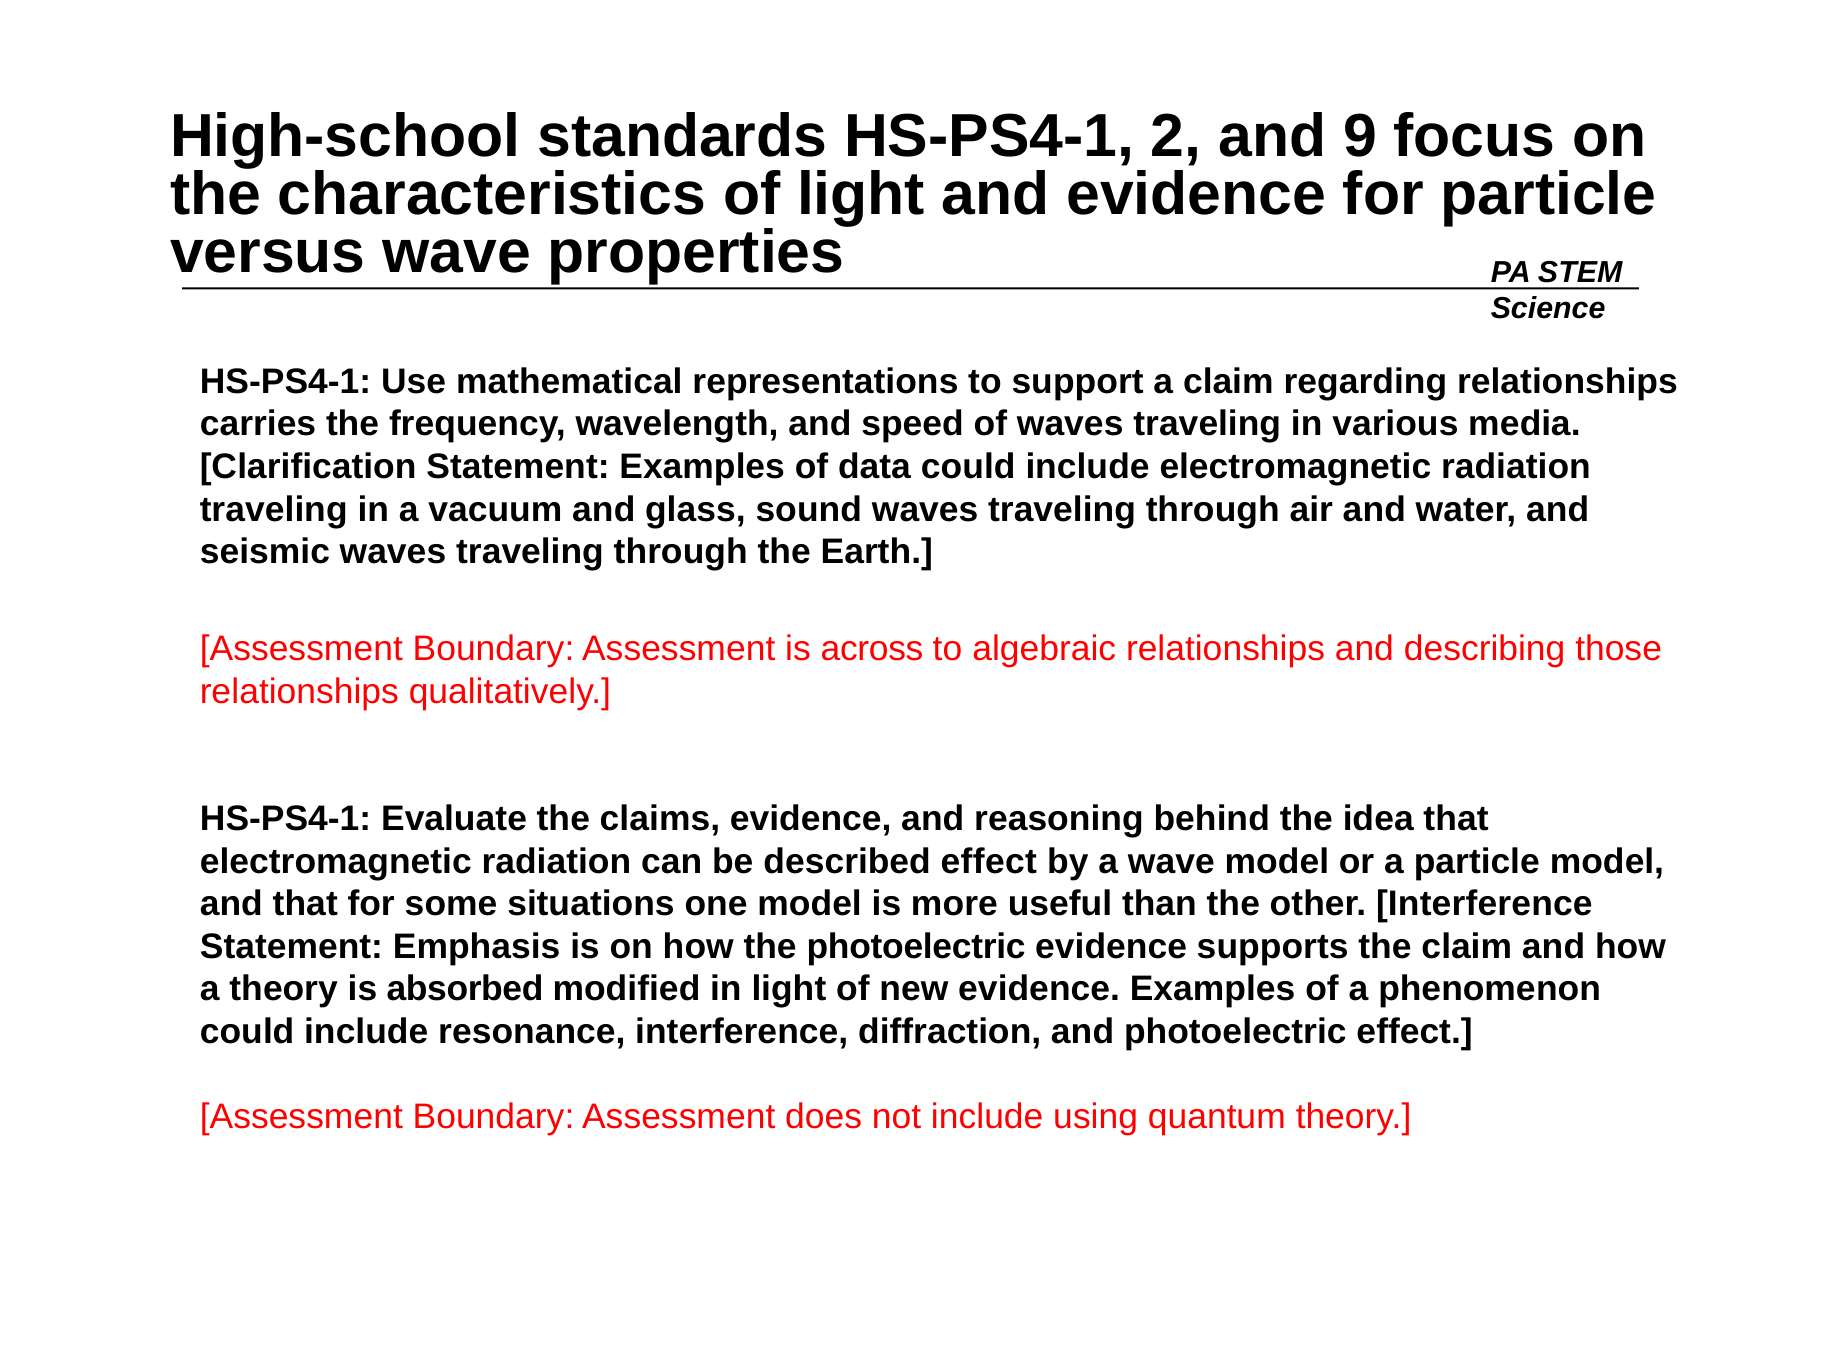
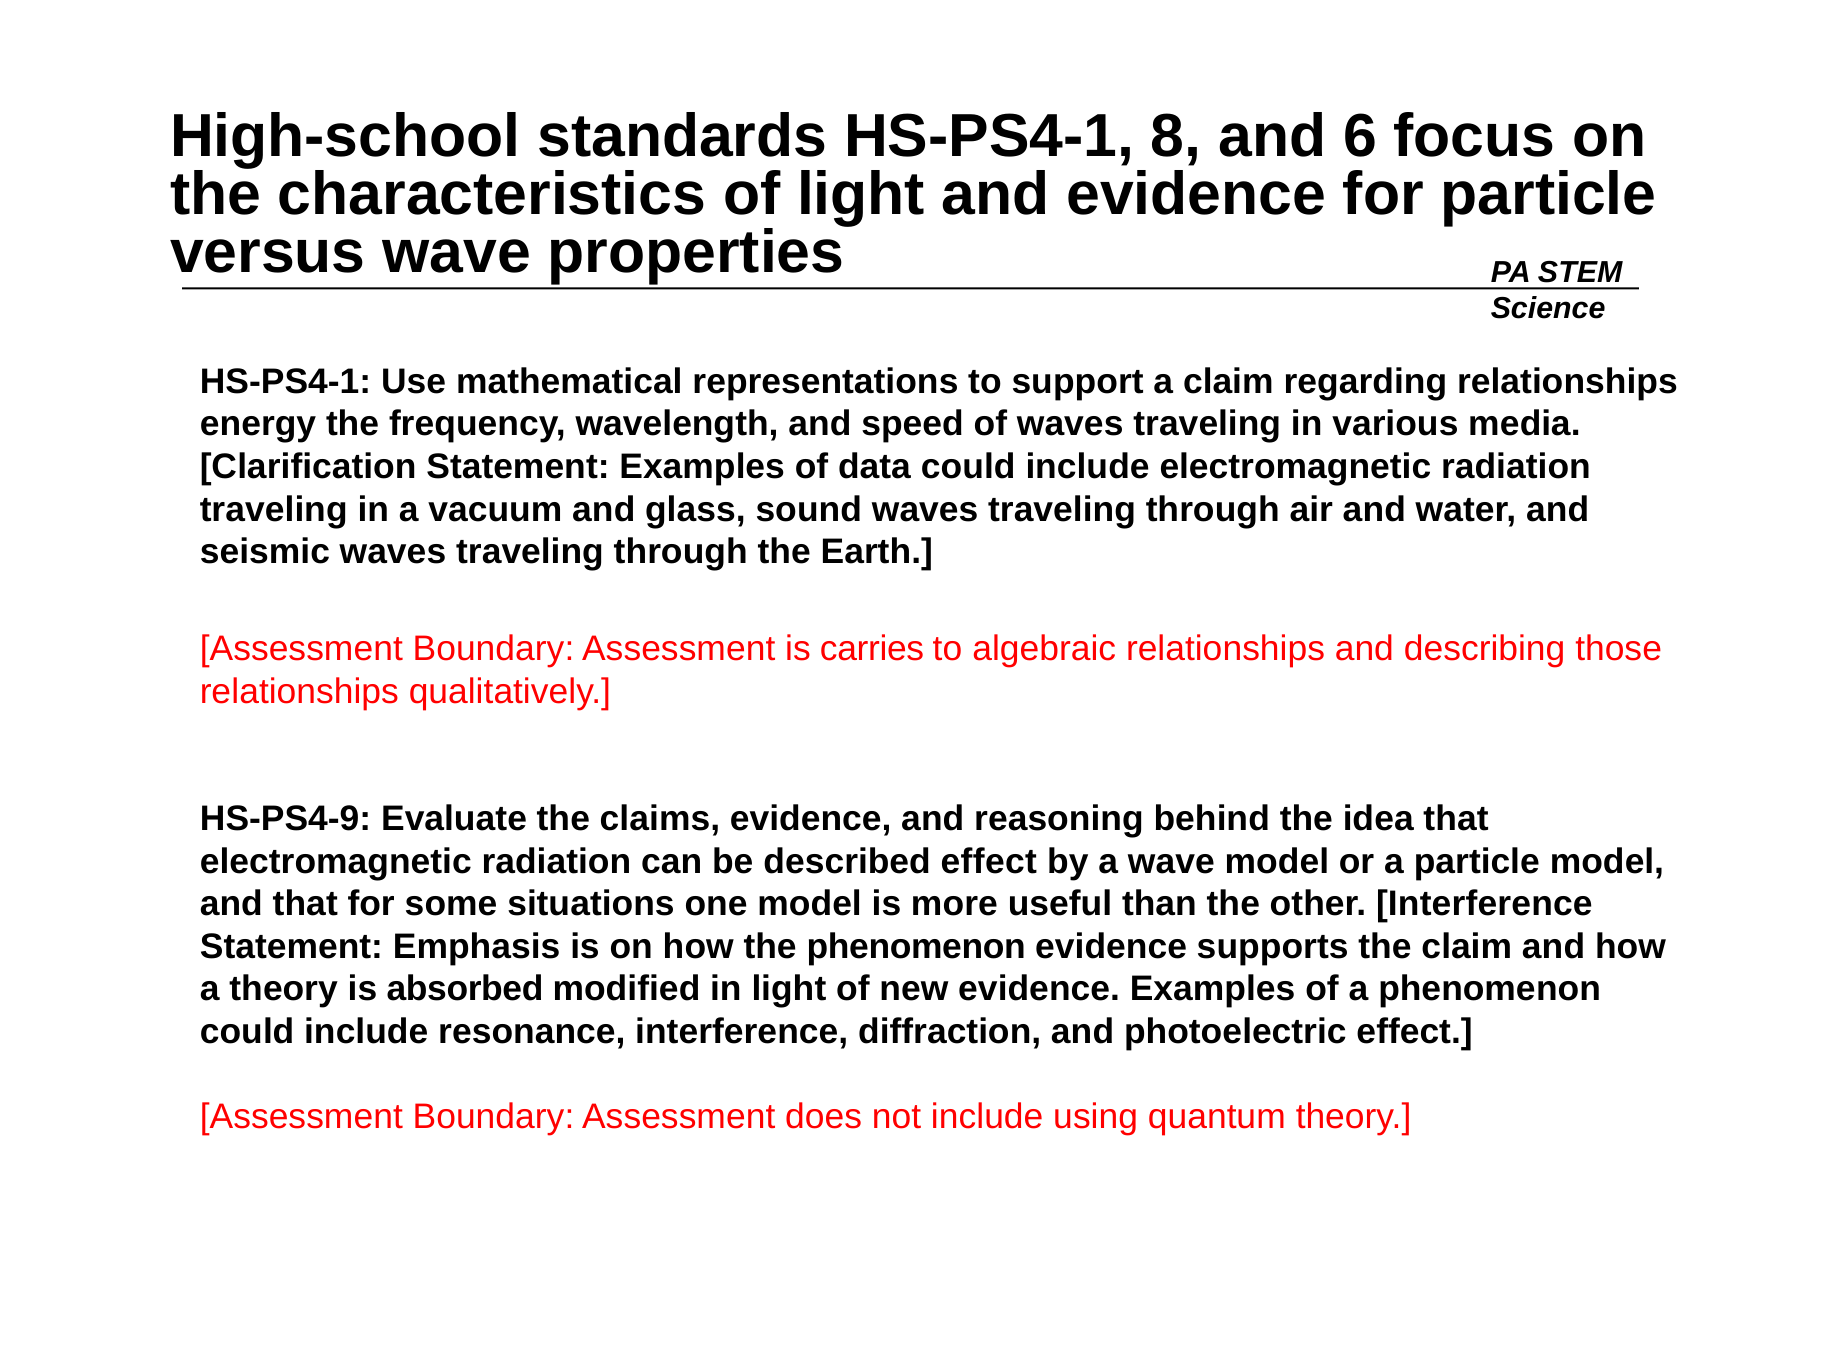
2: 2 -> 8
9: 9 -> 6
carries: carries -> energy
across: across -> carries
HS-PS4-1 at (286, 819): HS-PS4-1 -> HS-PS4-9
the photoelectric: photoelectric -> phenomenon
